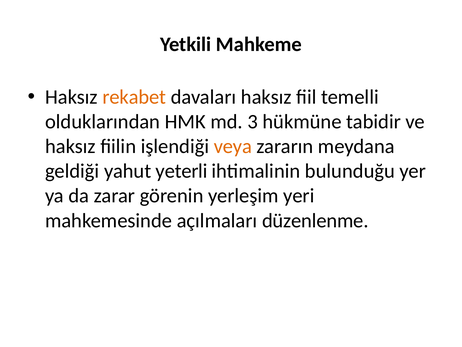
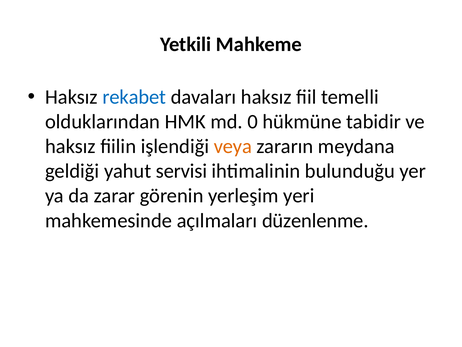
rekabet colour: orange -> blue
3: 3 -> 0
yeterli: yeterli -> servisi
